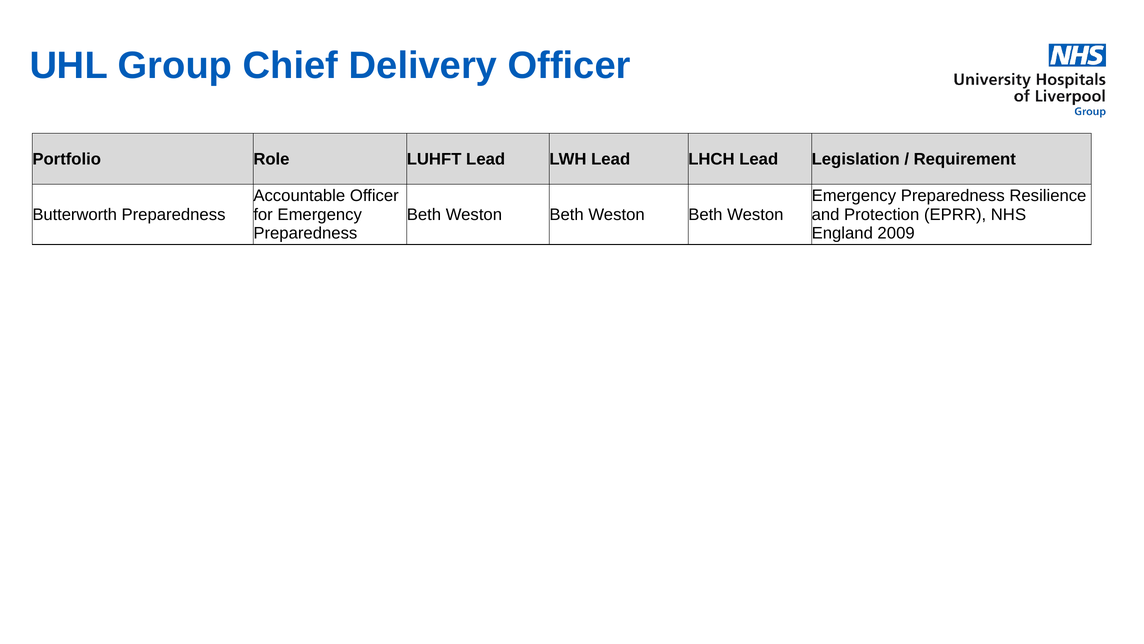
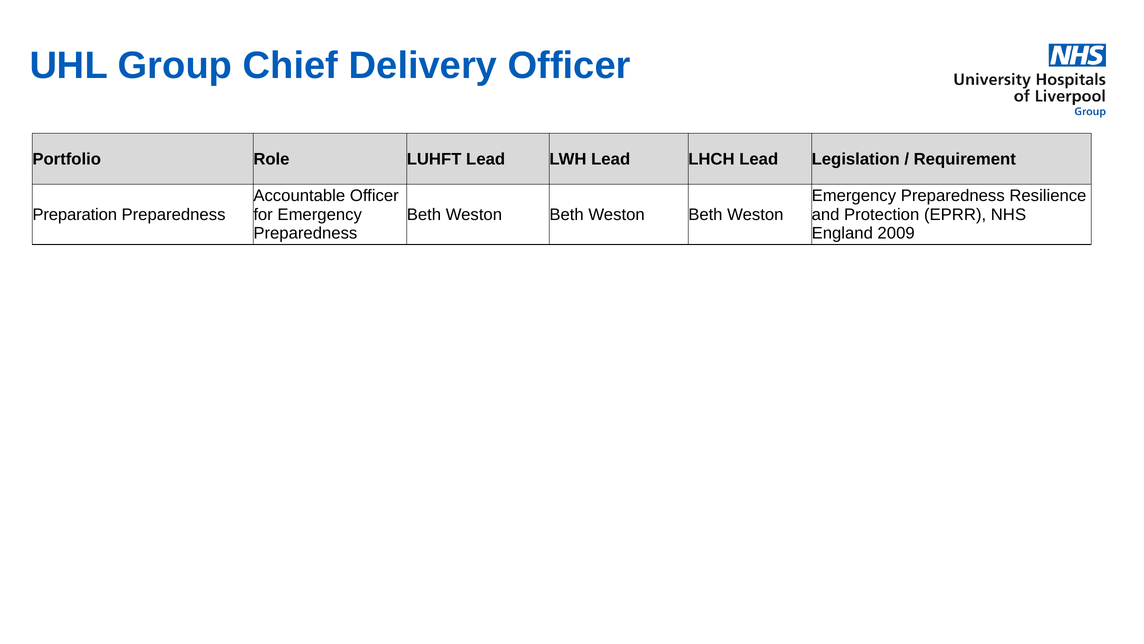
Butterworth: Butterworth -> Preparation
